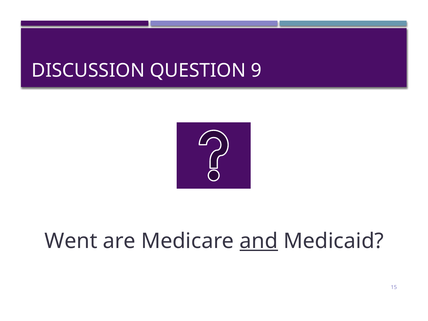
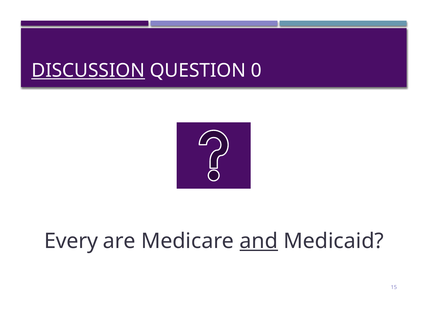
DISCUSSION underline: none -> present
9: 9 -> 0
Went: Went -> Every
